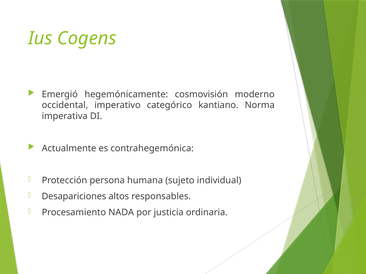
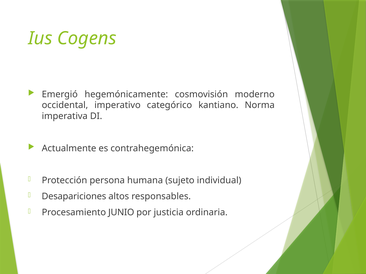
NADA: NADA -> JUNIO
